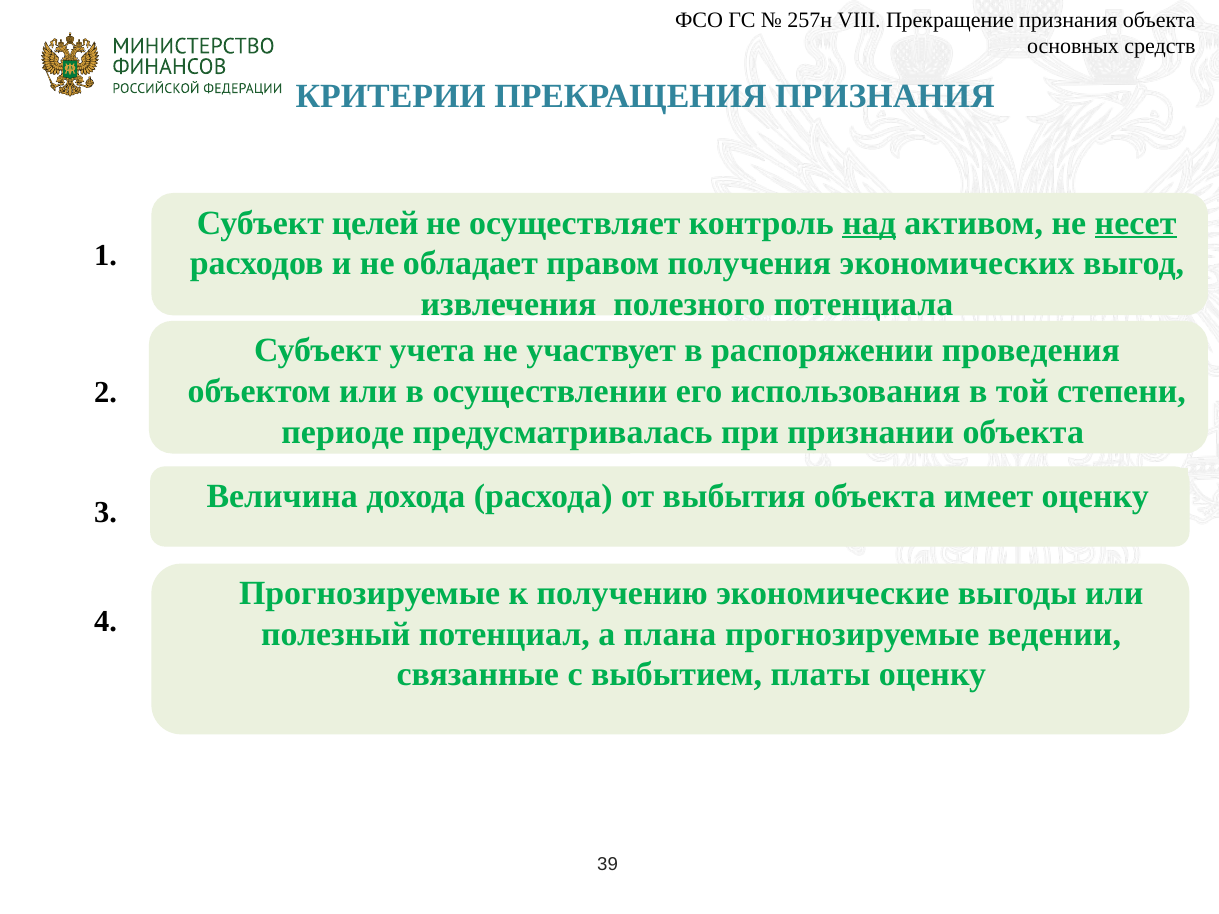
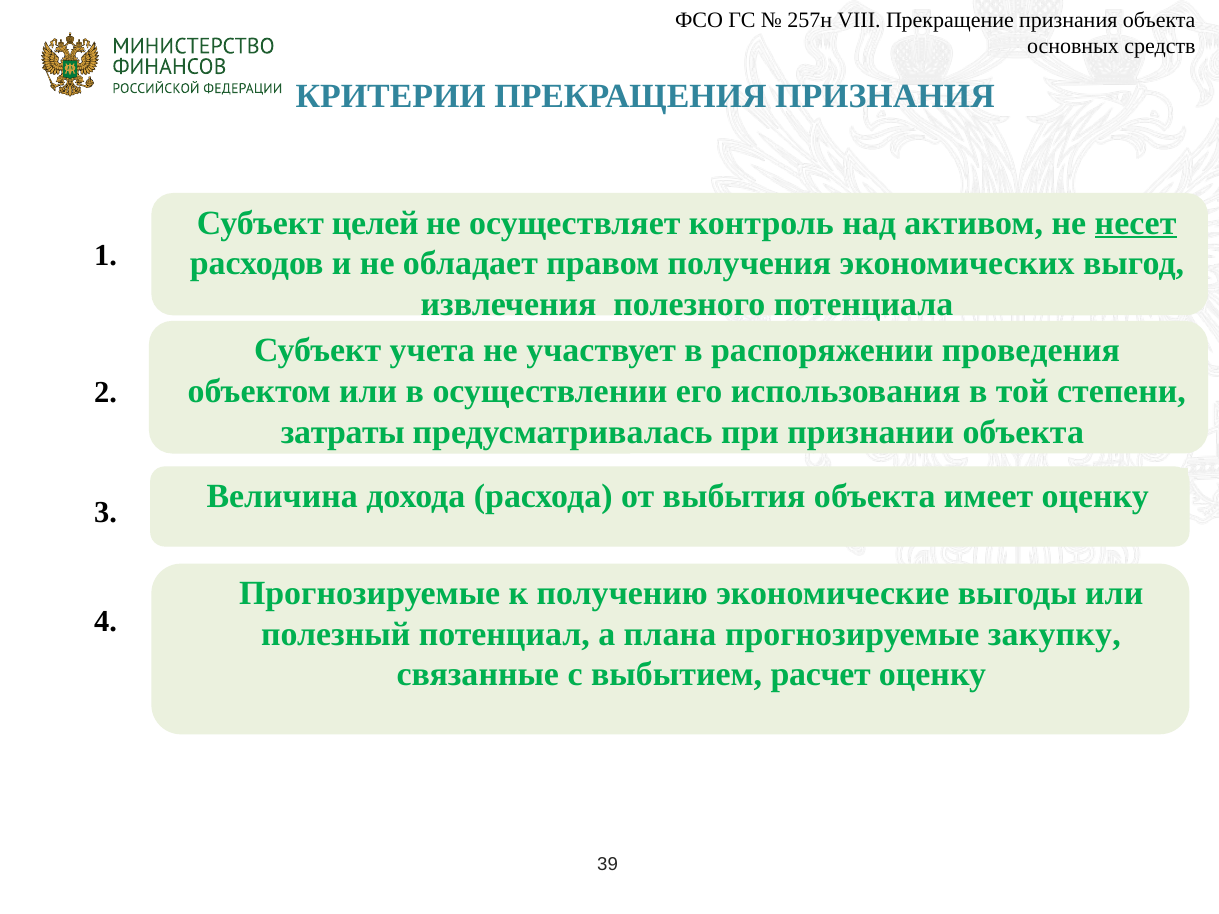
над underline: present -> none
периоде: периоде -> затраты
ведении: ведении -> закупку
платы: платы -> расчет
